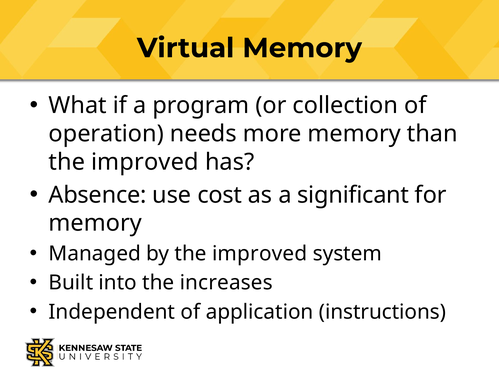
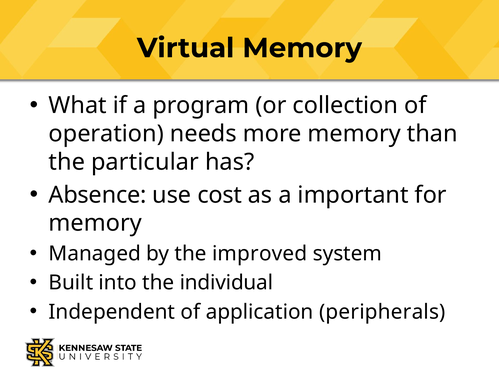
improved at (145, 162): improved -> particular
significant: significant -> important
increases: increases -> individual
instructions: instructions -> peripherals
